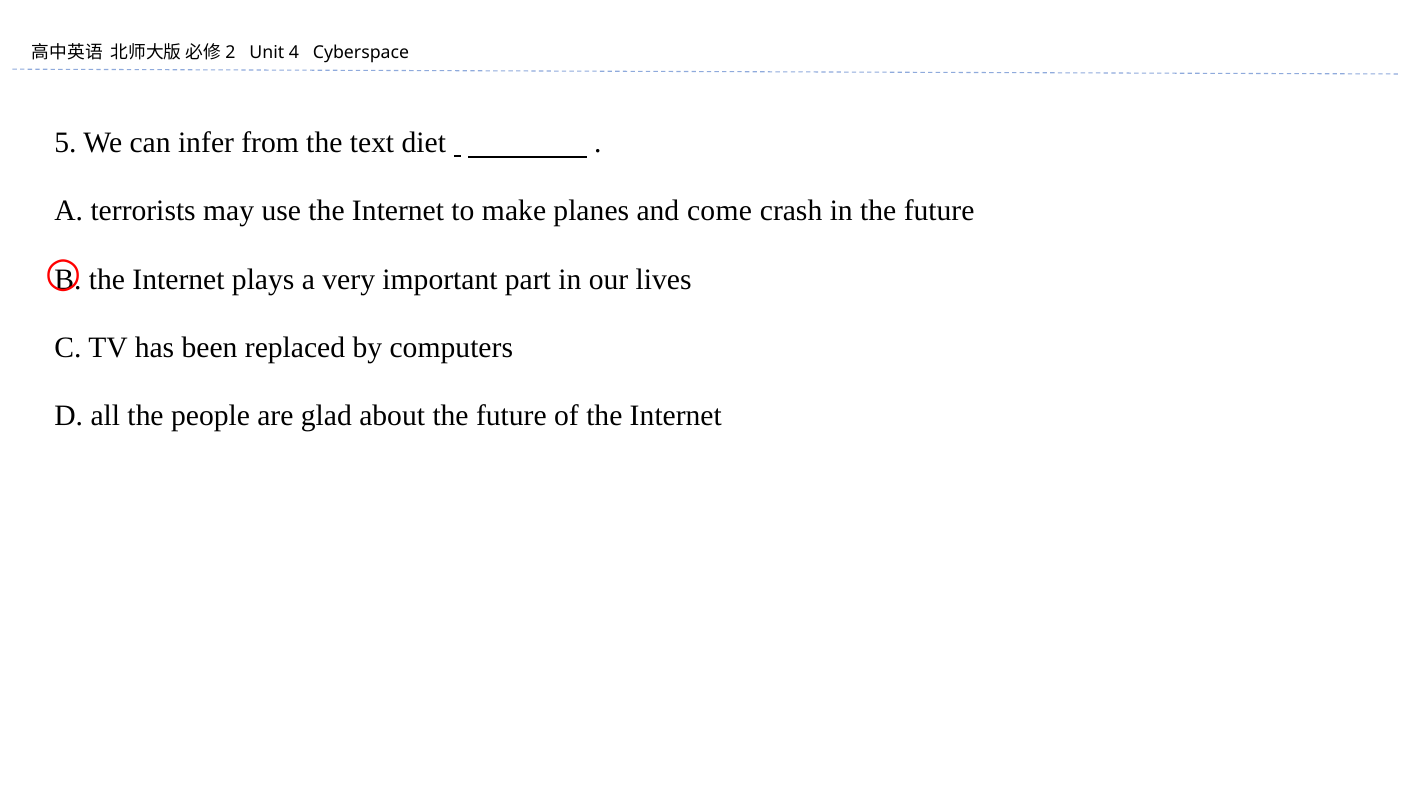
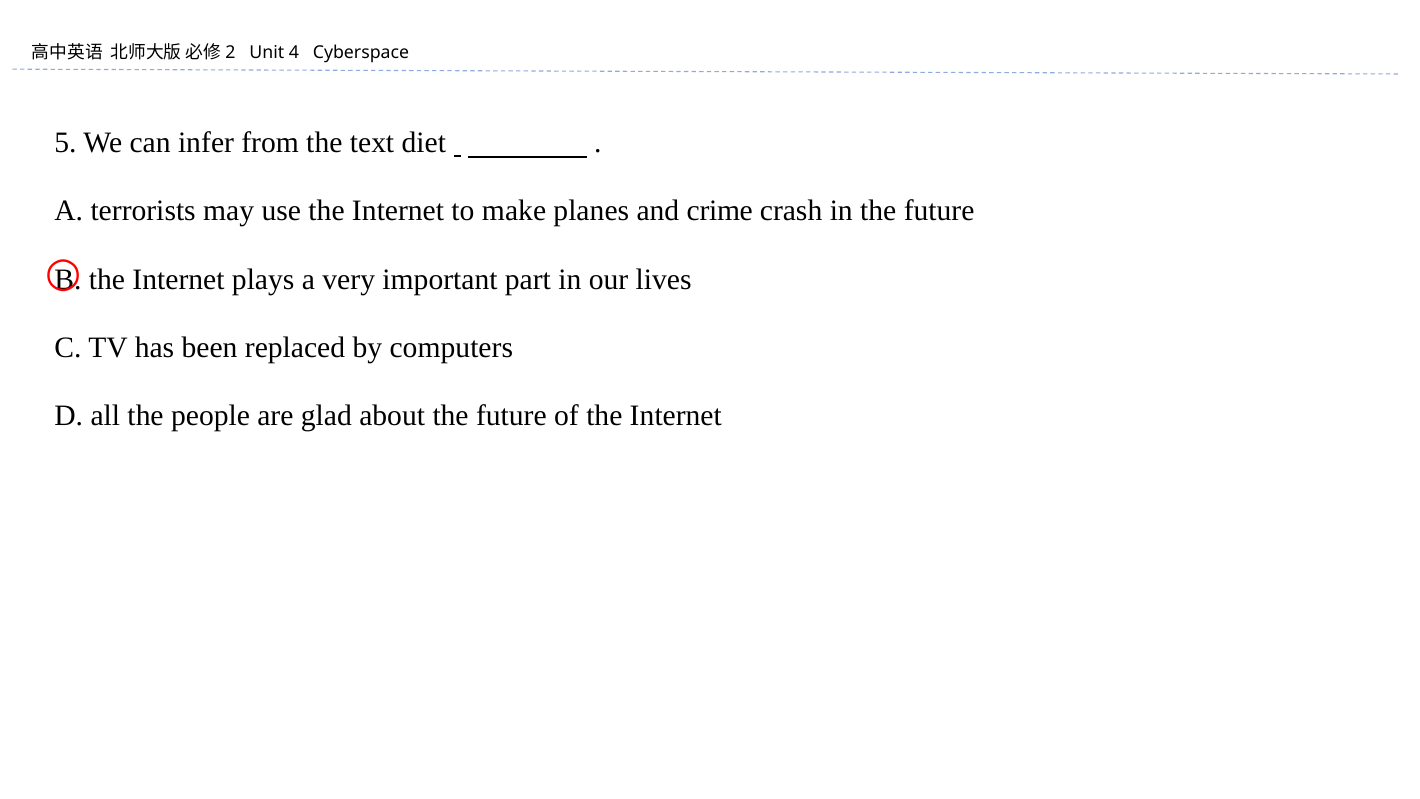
come: come -> crime
